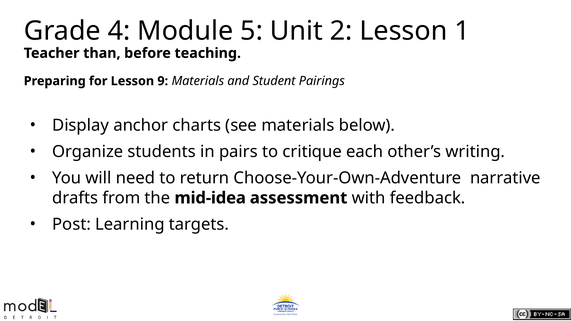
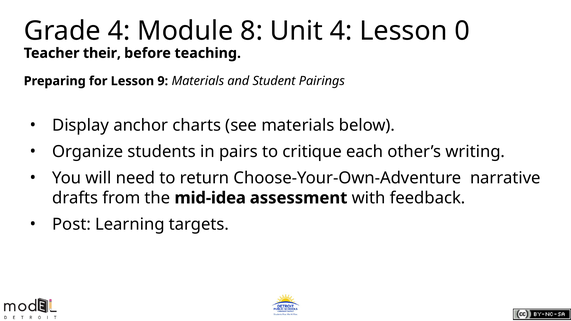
5: 5 -> 8
Unit 2: 2 -> 4
1: 1 -> 0
than: than -> their
